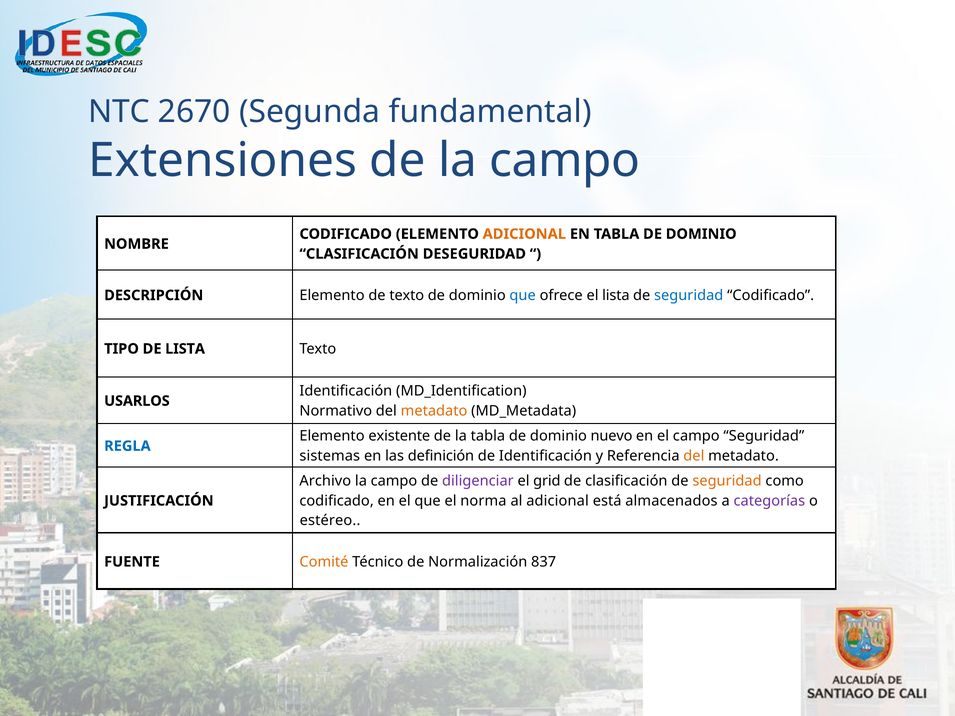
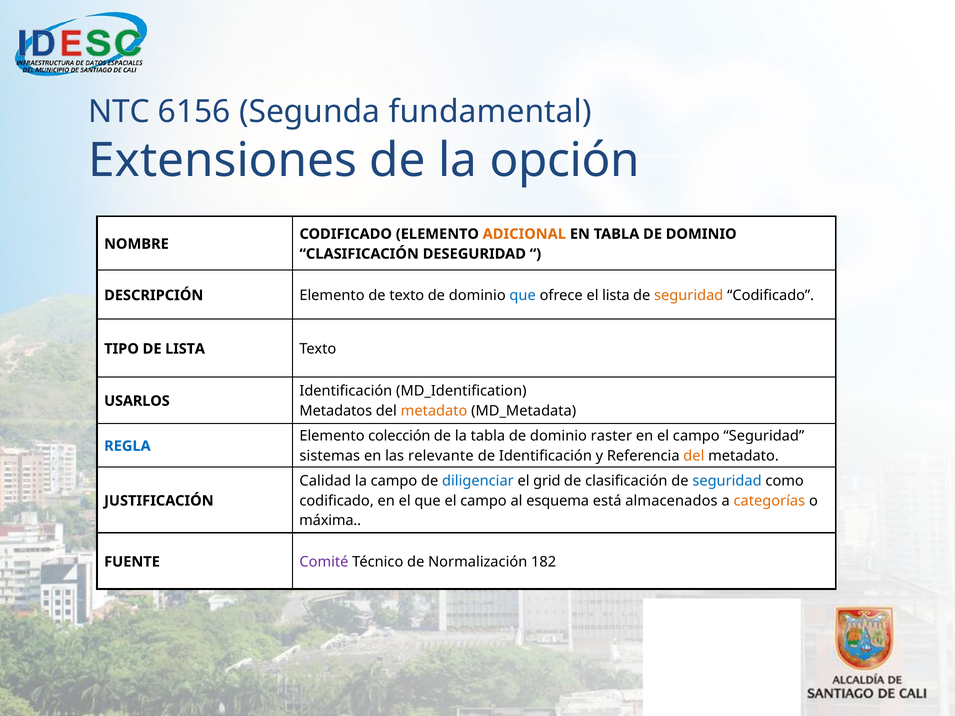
2670: 2670 -> 6156
de la campo: campo -> opción
seguridad at (689, 295) colour: blue -> orange
Normativo: Normativo -> Metadatos
existente: existente -> colección
nuevo: nuevo -> raster
definición: definición -> relevante
Archivo: Archivo -> Calidad
diligenciar colour: purple -> blue
seguridad at (727, 481) colour: orange -> blue
que el norma: norma -> campo
al adicional: adicional -> esquema
categorías colour: purple -> orange
estéreo: estéreo -> máxima
Comité colour: orange -> purple
837: 837 -> 182
